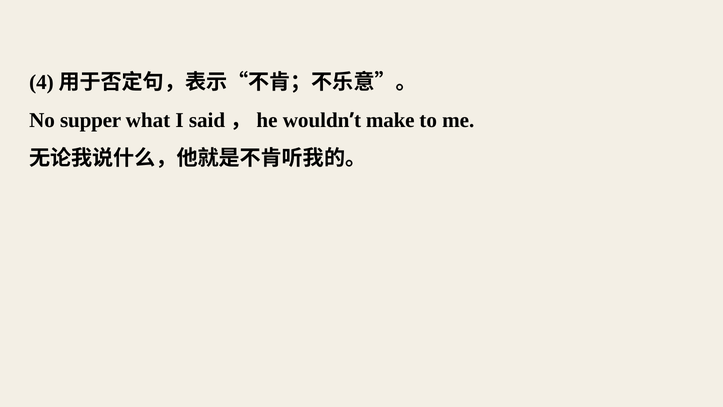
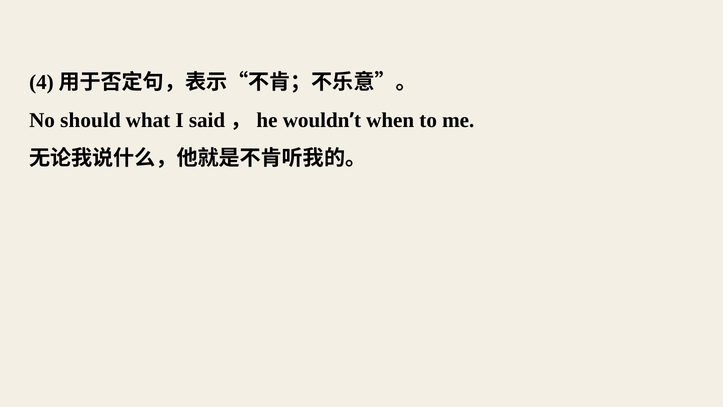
supper: supper -> should
make: make -> when
